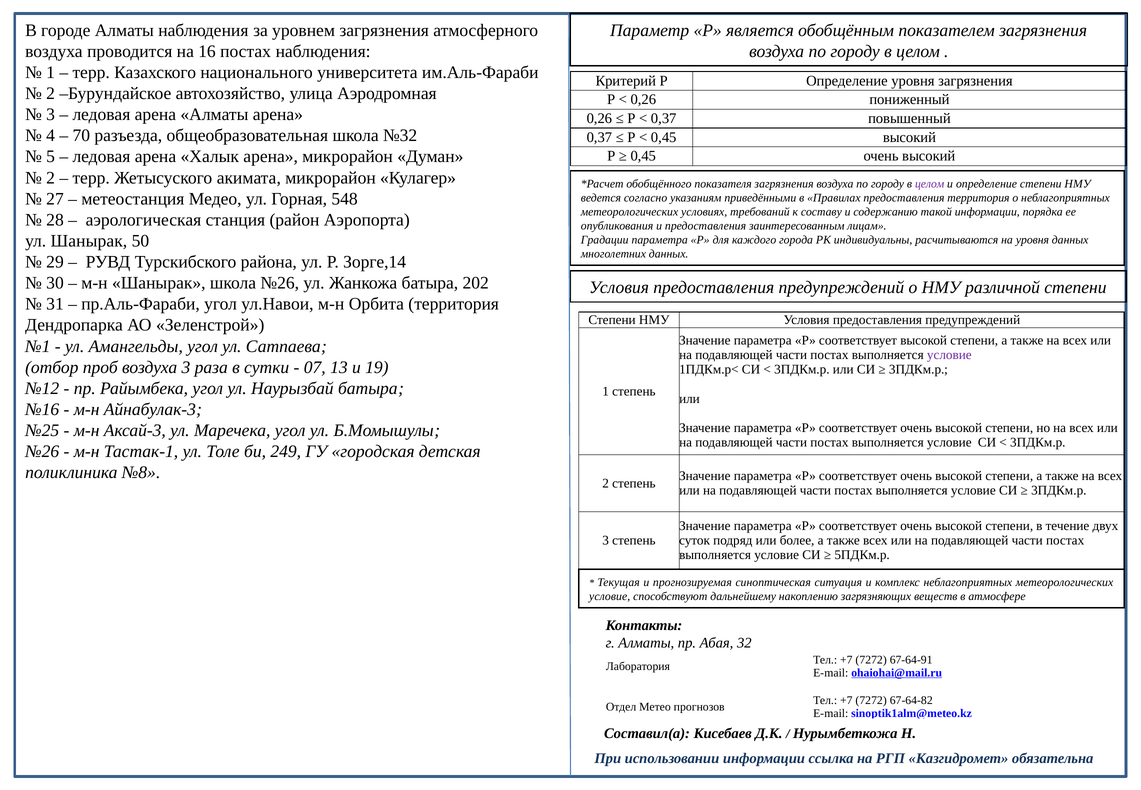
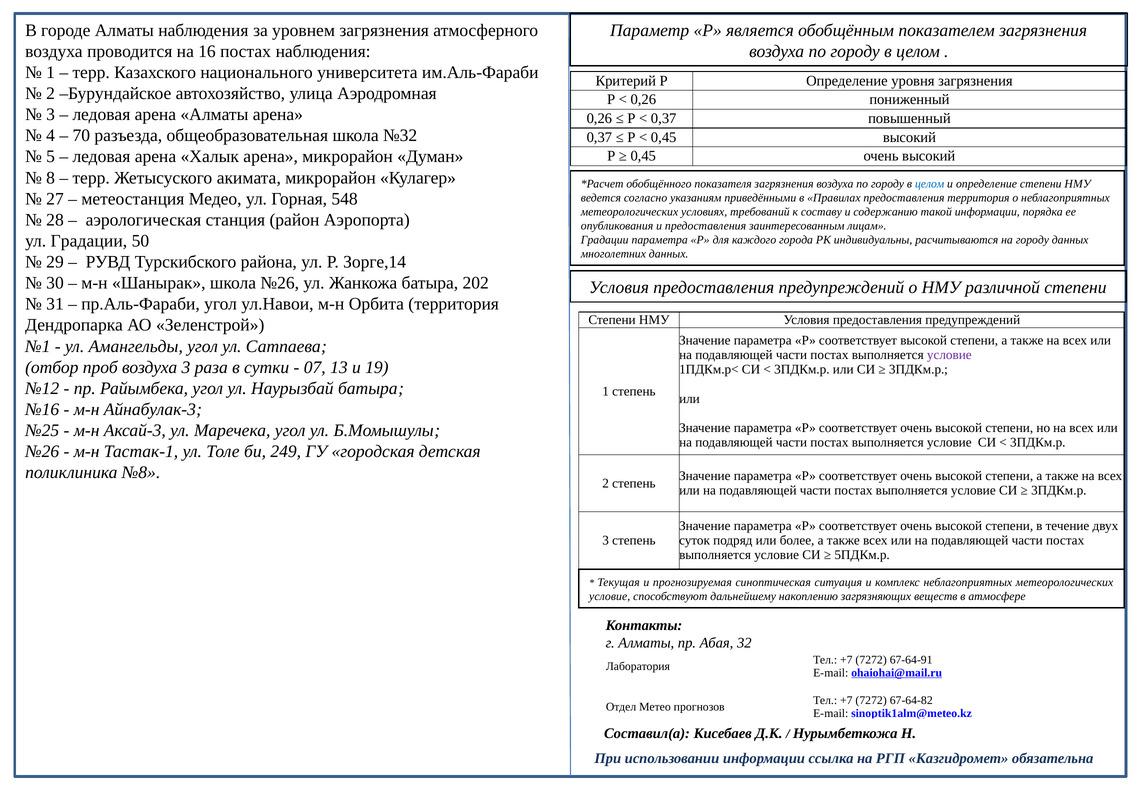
2 at (51, 178): 2 -> 8
целом at (930, 184) colour: purple -> blue
ул Шанырак: Шанырак -> Градации
на уровня: уровня -> городу
